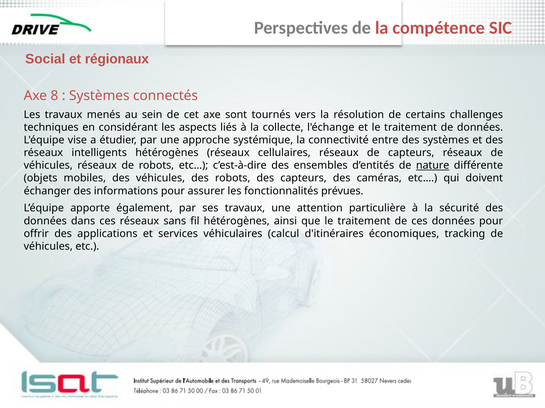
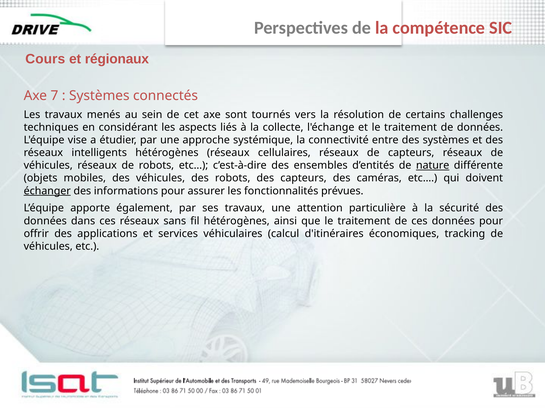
Social: Social -> Cours
8: 8 -> 7
échanger underline: none -> present
